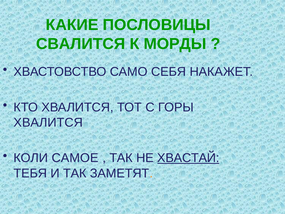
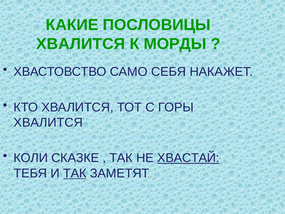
СВАЛИТСЯ at (81, 44): СВАЛИТСЯ -> ХВАЛИТСЯ
САМОЕ: САМОЕ -> СКАЗКЕ
ТАК at (75, 173) underline: none -> present
